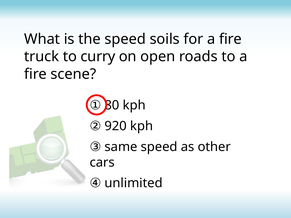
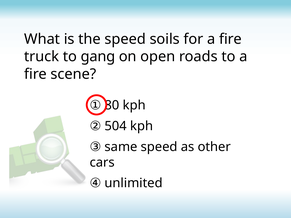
curry: curry -> gang
920: 920 -> 504
